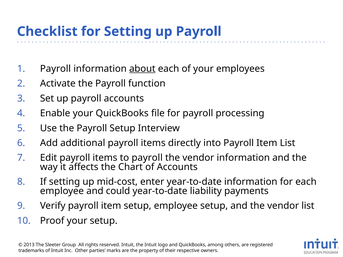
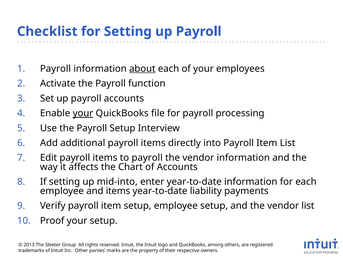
your at (83, 113) underline: none -> present
mid-cost: mid-cost -> mid-into
and could: could -> items
